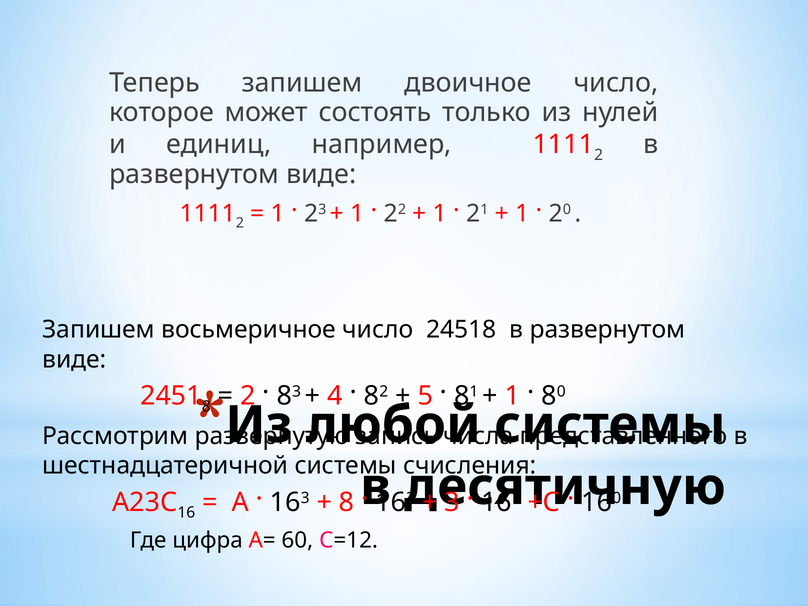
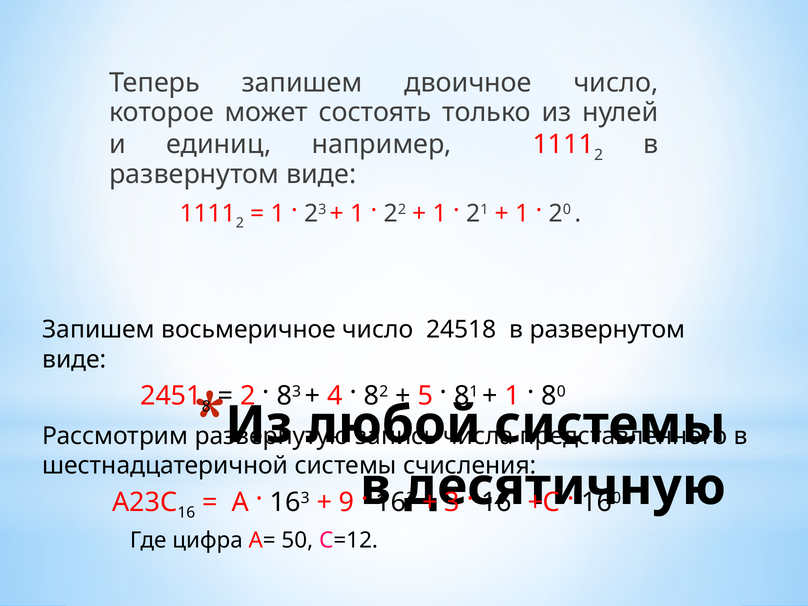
8 at (347, 502): 8 -> 9
60: 60 -> 50
